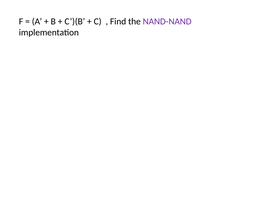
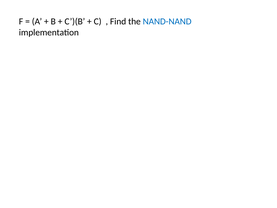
NAND-NAND colour: purple -> blue
